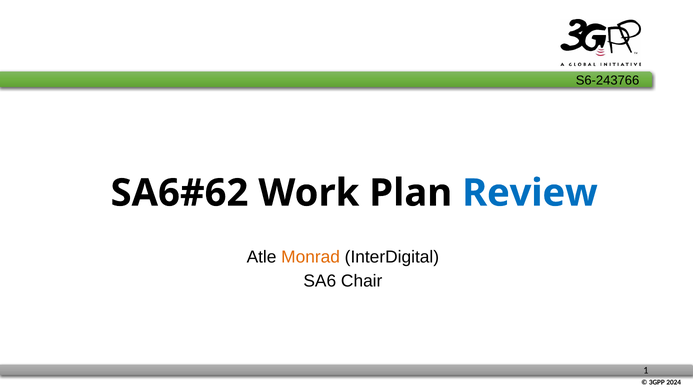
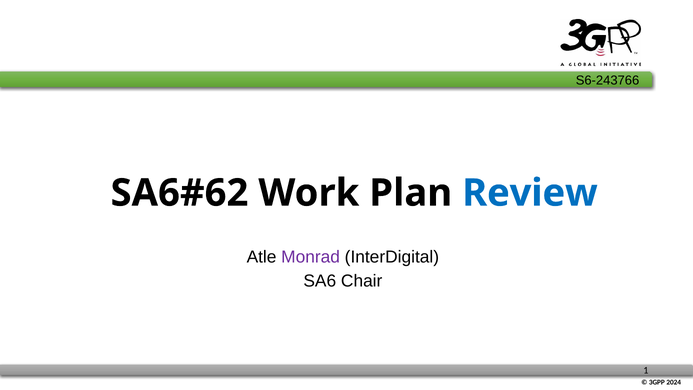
Monrad colour: orange -> purple
